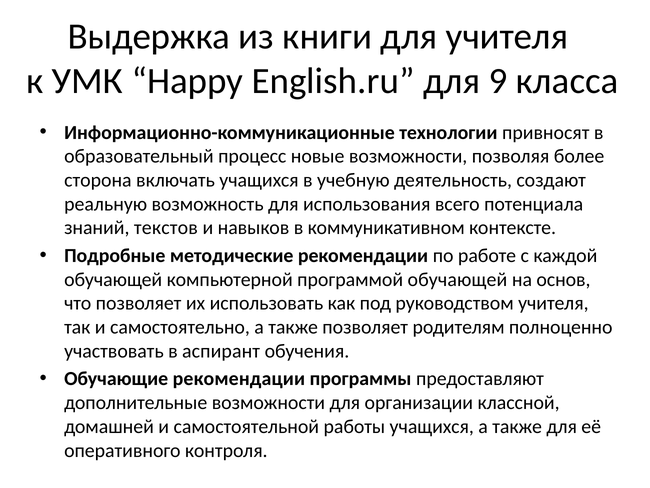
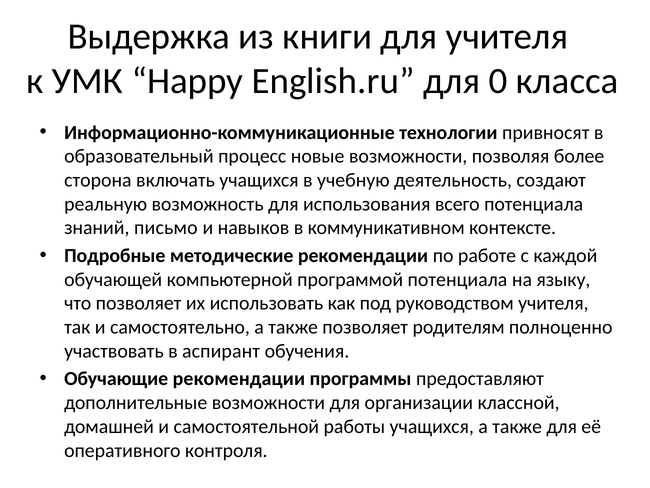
9: 9 -> 0
текстов: текстов -> письмо
программой обучающей: обучающей -> потенциала
основ: основ -> языку
